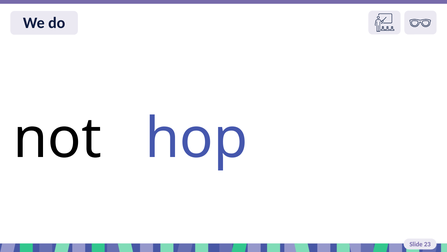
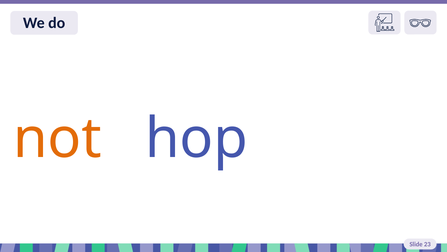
not colour: black -> orange
